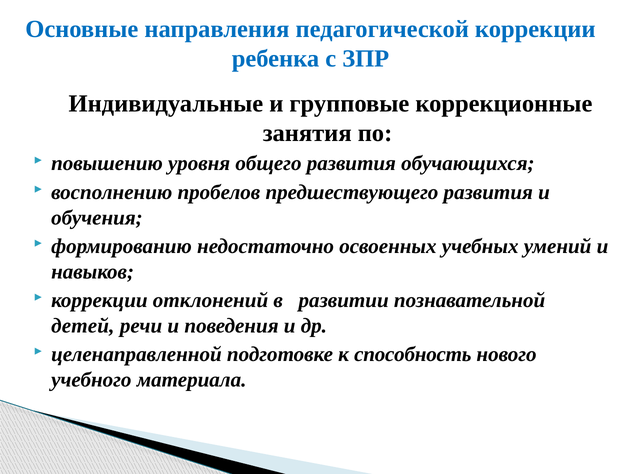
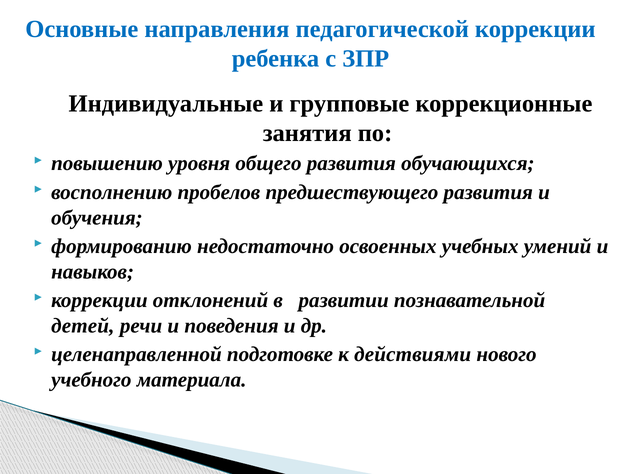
способность: способность -> действиями
